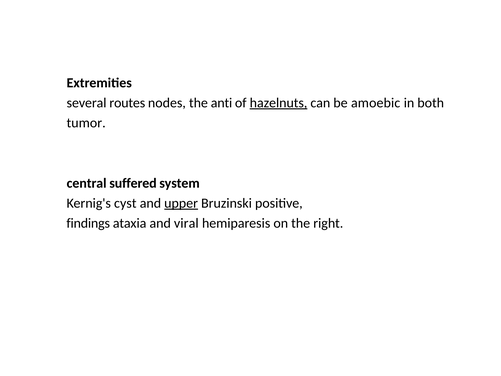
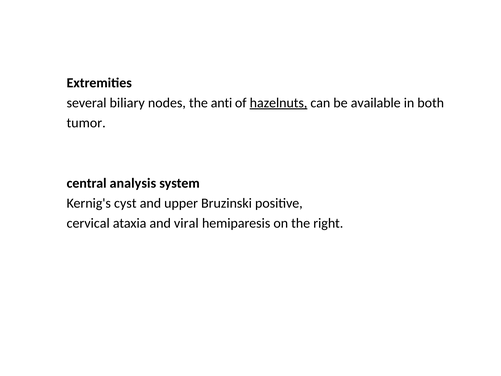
routes: routes -> biliary
amoebic: amoebic -> available
suffered: suffered -> analysis
upper underline: present -> none
findings: findings -> cervical
